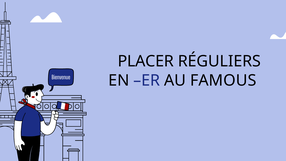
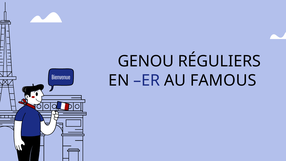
PLACER: PLACER -> GENOU
